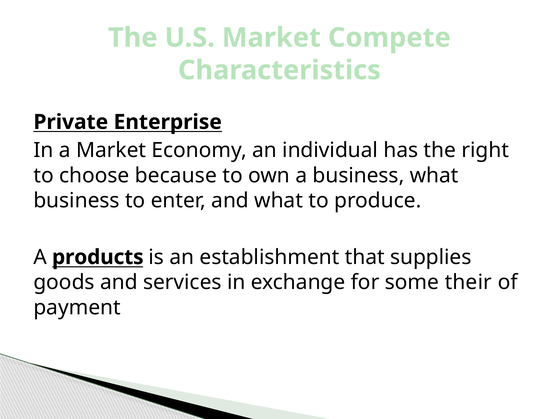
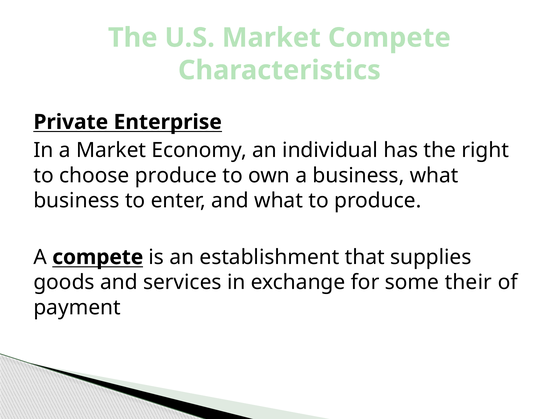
choose because: because -> produce
A products: products -> compete
